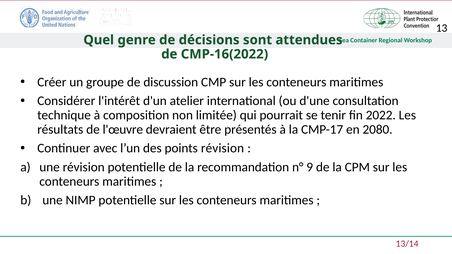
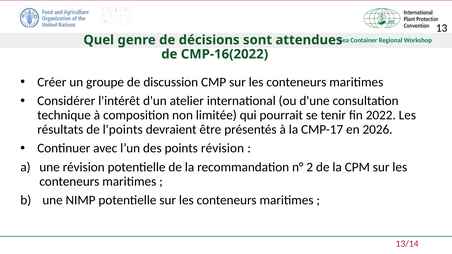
l'œuvre: l'œuvre -> l'points
2080: 2080 -> 2026
9: 9 -> 2
